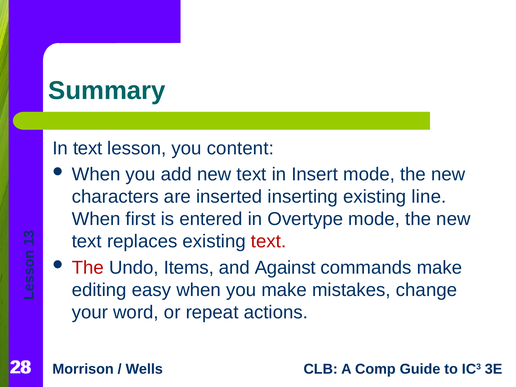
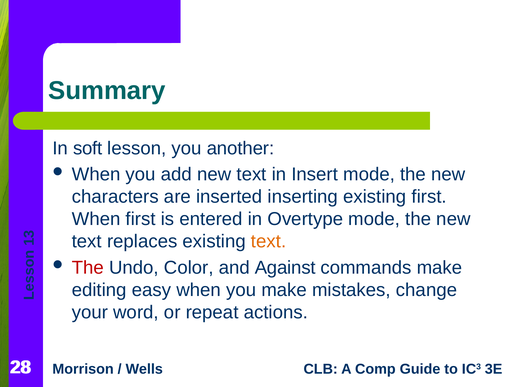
In text: text -> soft
content: content -> another
existing line: line -> first
text at (269, 241) colour: red -> orange
Items: Items -> Color
